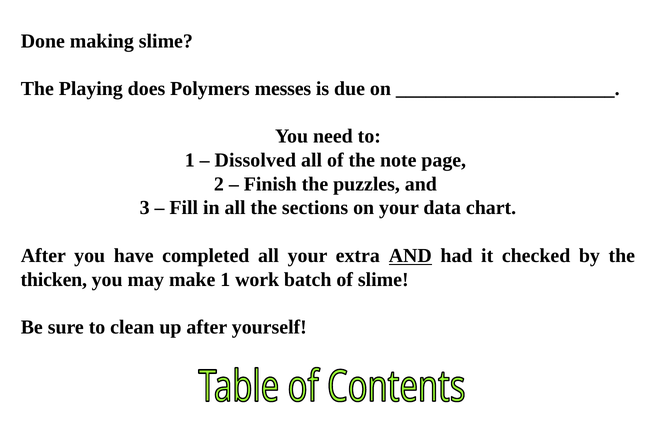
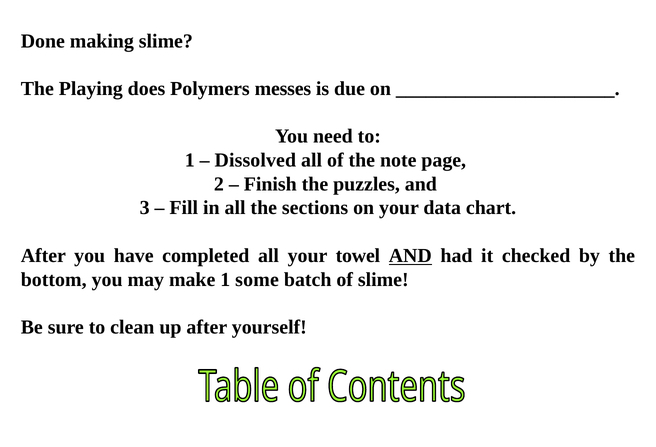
extra: extra -> towel
thicken: thicken -> bottom
work: work -> some
